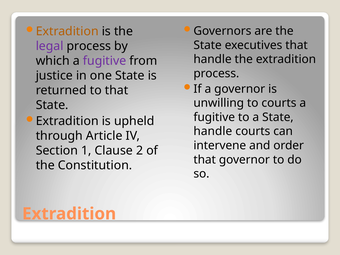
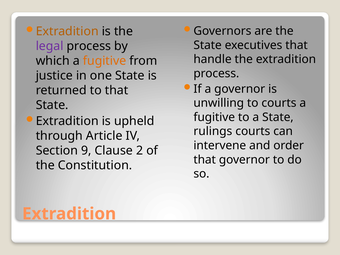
fugitive at (105, 61) colour: purple -> orange
handle at (213, 131): handle -> rulings
1: 1 -> 9
